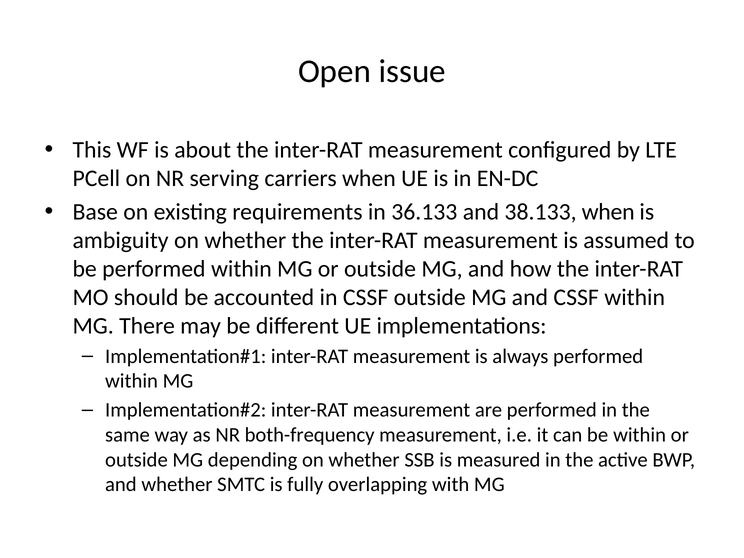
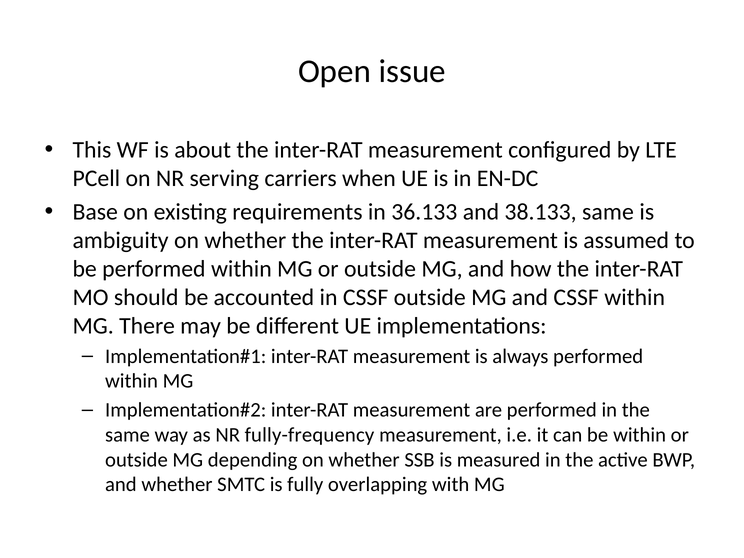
38.133 when: when -> same
both-frequency: both-frequency -> fully-frequency
